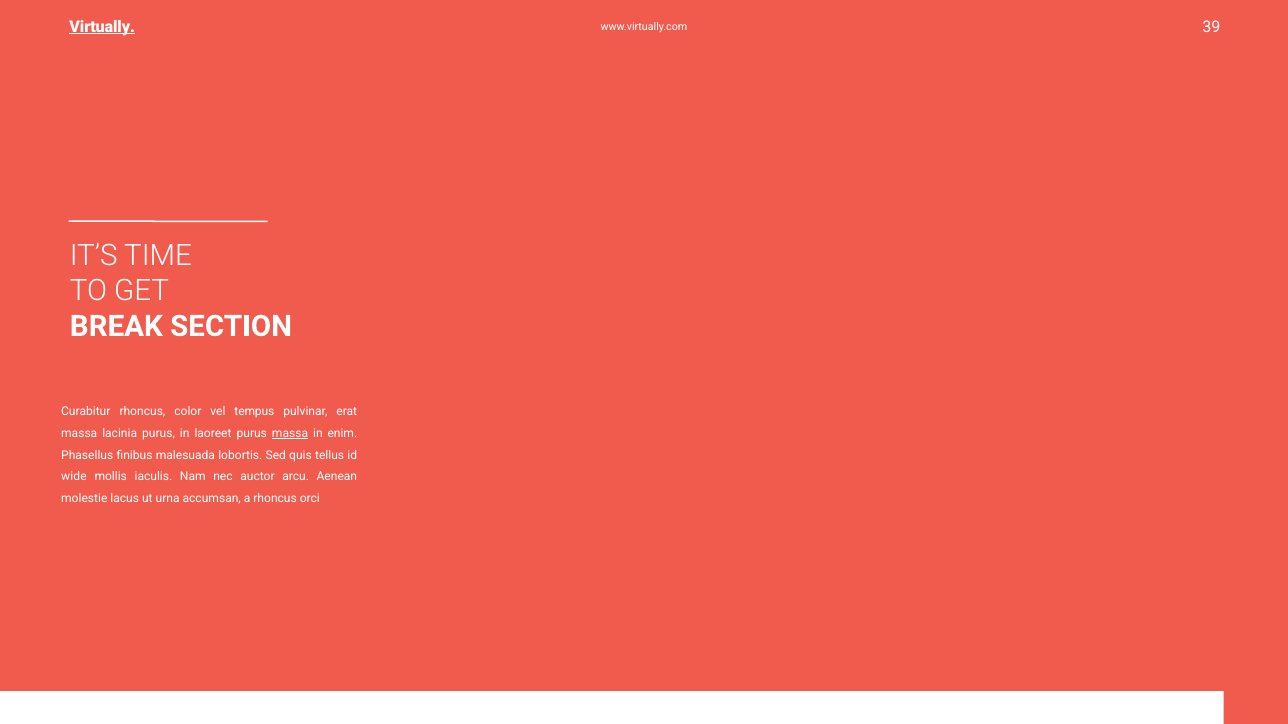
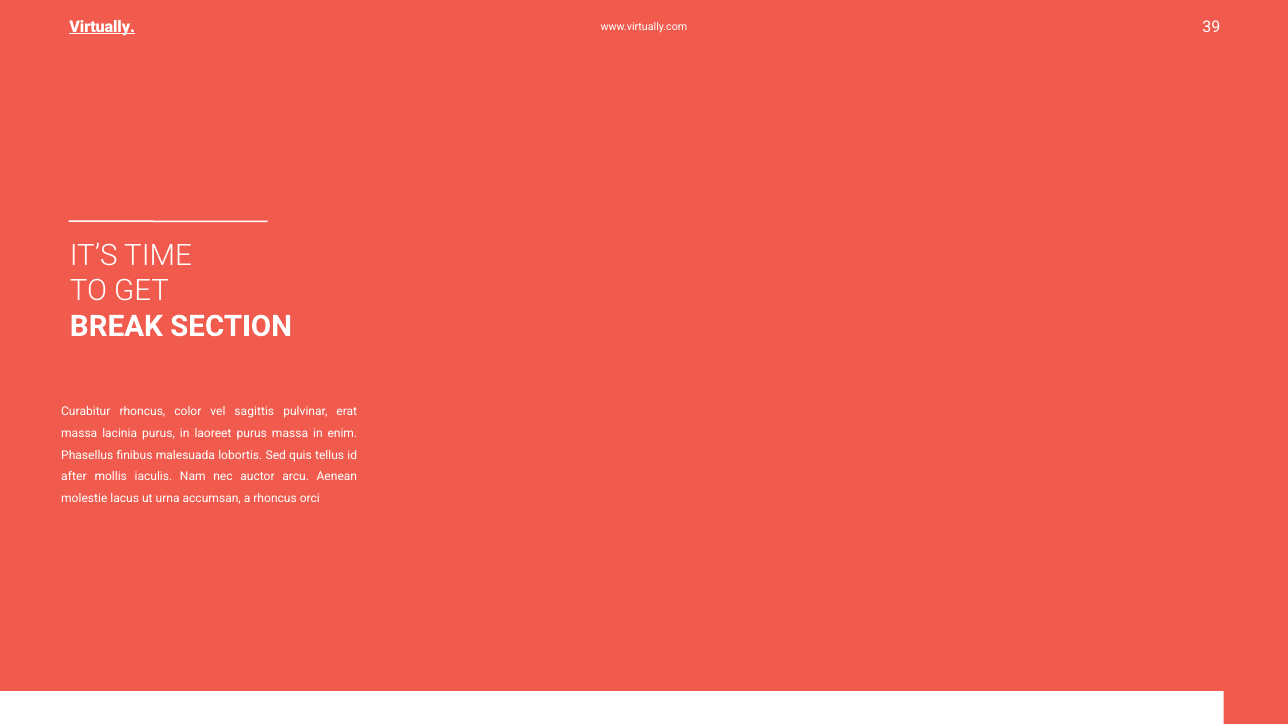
tempus: tempus -> sagittis
massa at (290, 434) underline: present -> none
wide: wide -> after
